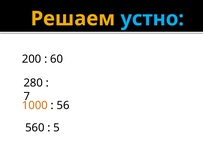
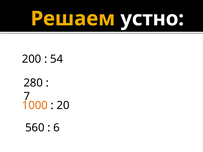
устно colour: light blue -> white
60: 60 -> 54
56: 56 -> 20
5: 5 -> 6
